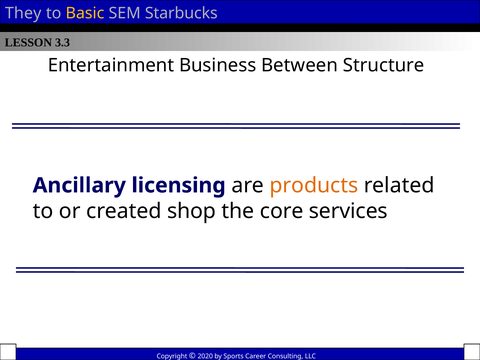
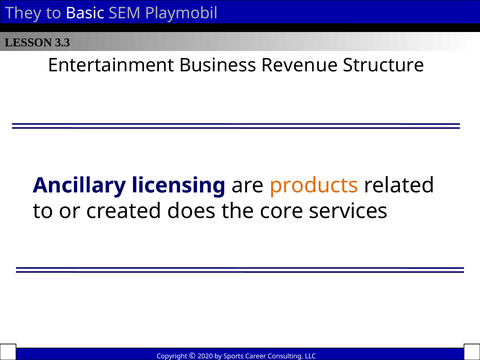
Basic colour: yellow -> white
Starbucks: Starbucks -> Playmobil
Between: Between -> Revenue
shop: shop -> does
